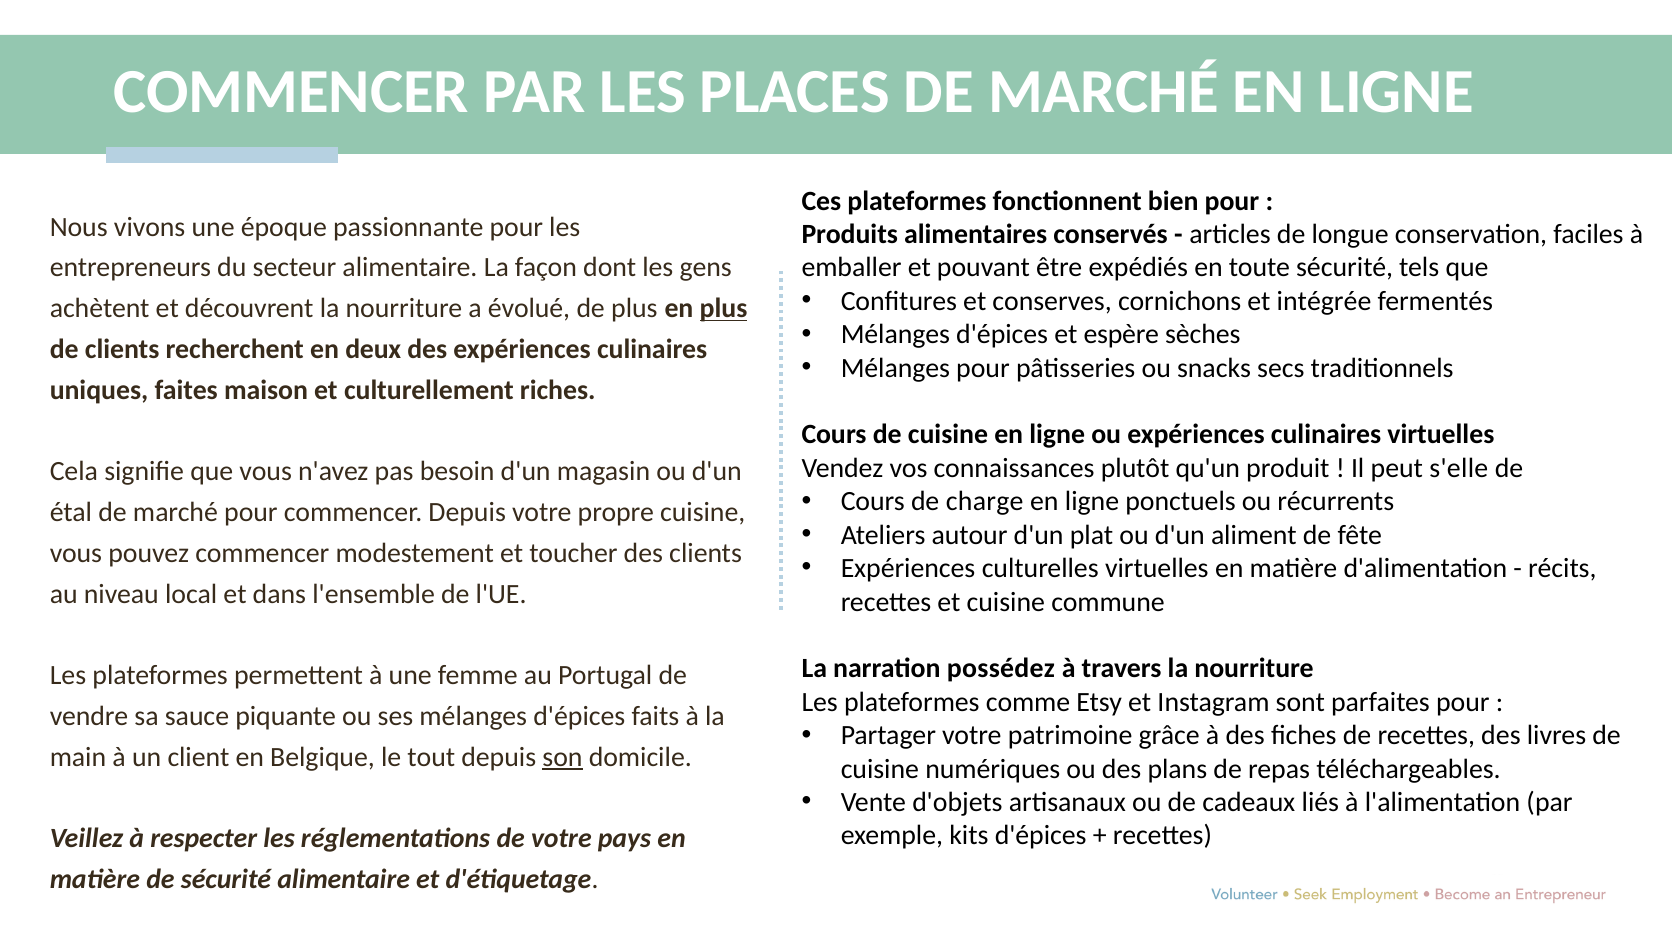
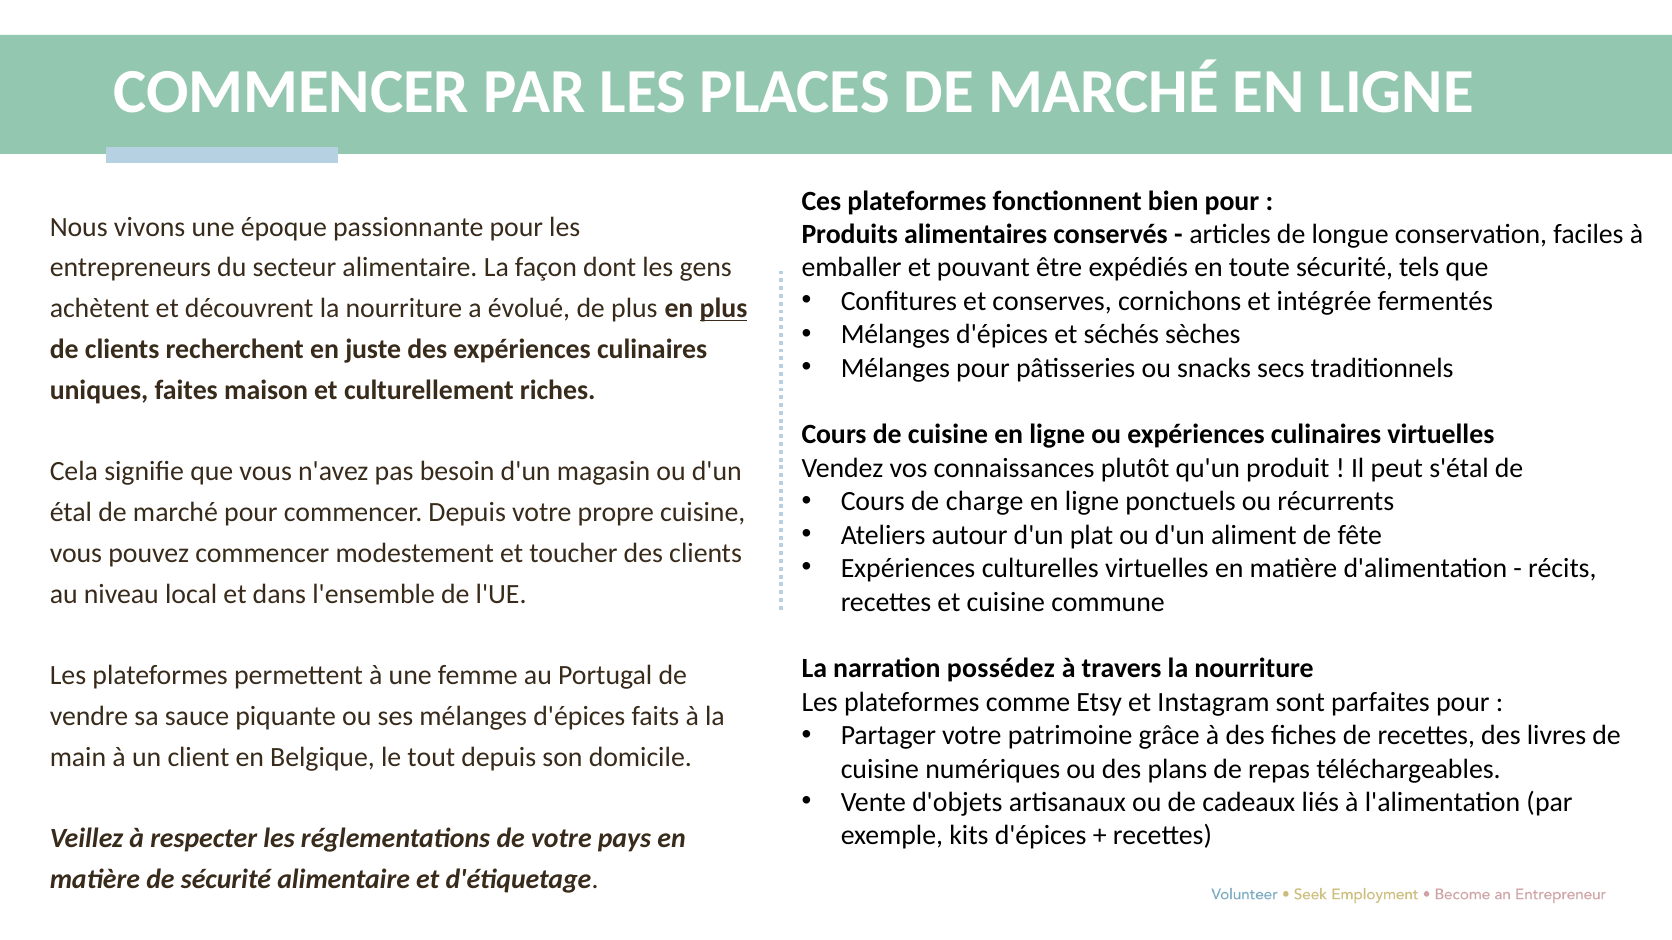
espère: espère -> séchés
deux: deux -> juste
s'elle: s'elle -> s'étal
son underline: present -> none
